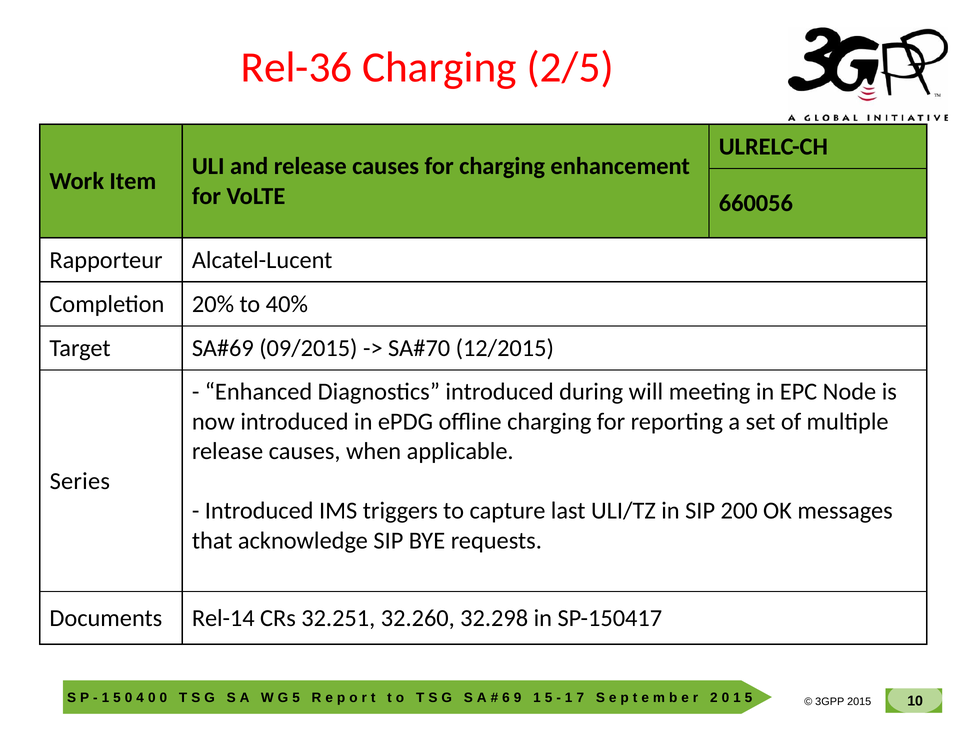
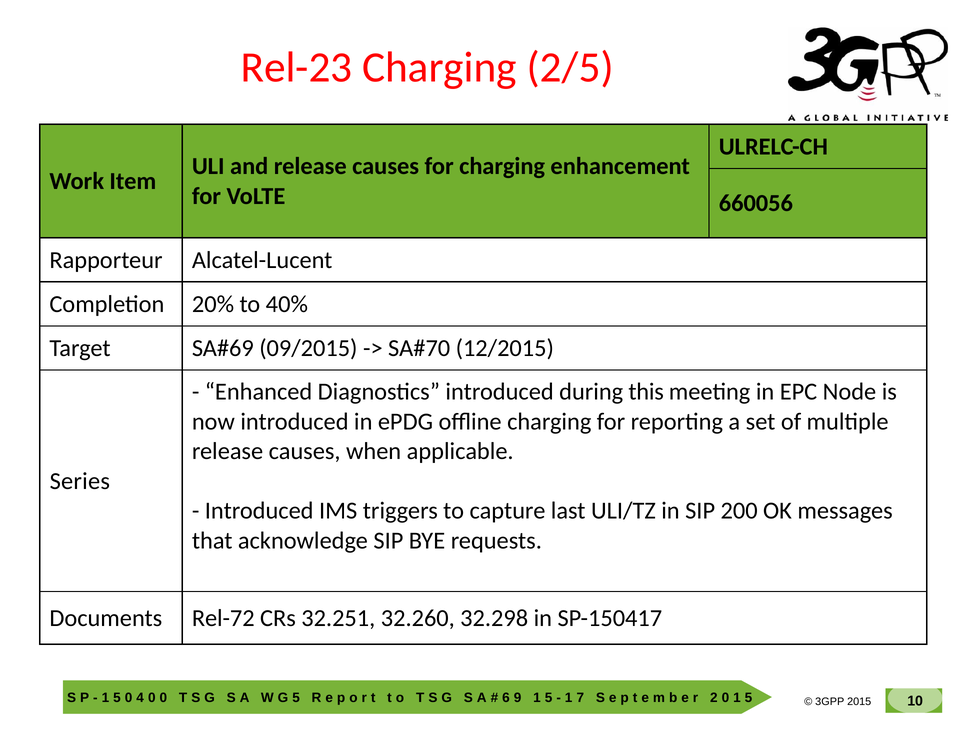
Rel-36: Rel-36 -> Rel-23
will: will -> this
Rel-14: Rel-14 -> Rel-72
